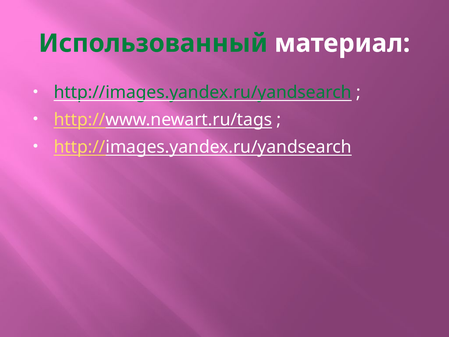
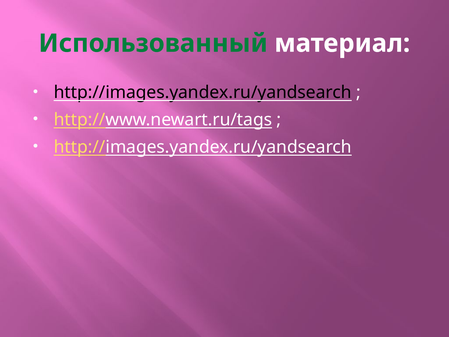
http://images.yandex.ru/yandsearch at (203, 92) colour: green -> black
